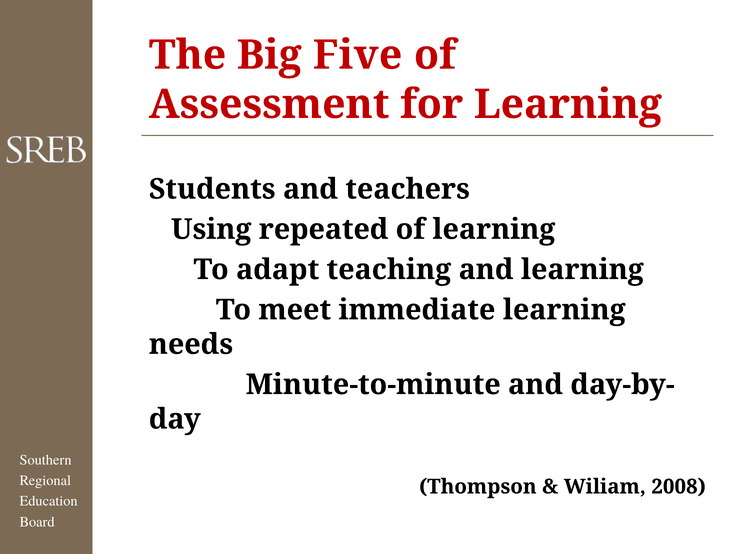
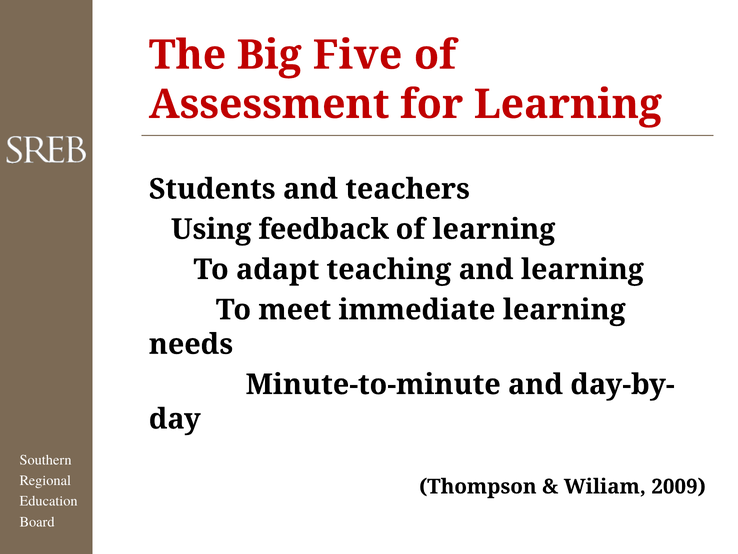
repeated: repeated -> feedback
2008: 2008 -> 2009
